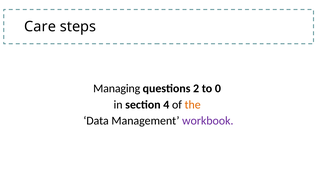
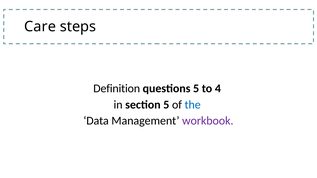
Managing: Managing -> Definition
questions 2: 2 -> 5
0: 0 -> 4
section 4: 4 -> 5
the colour: orange -> blue
